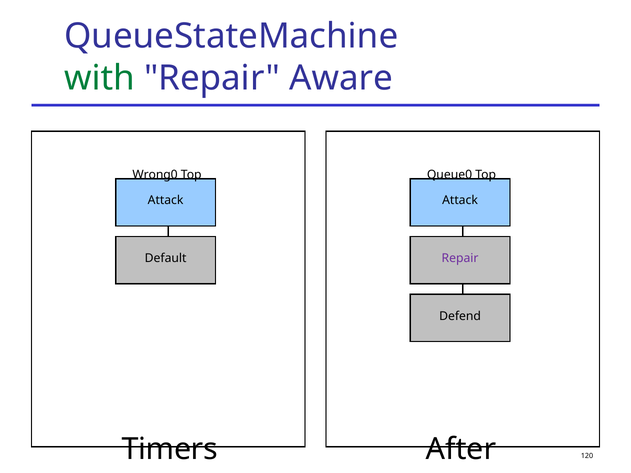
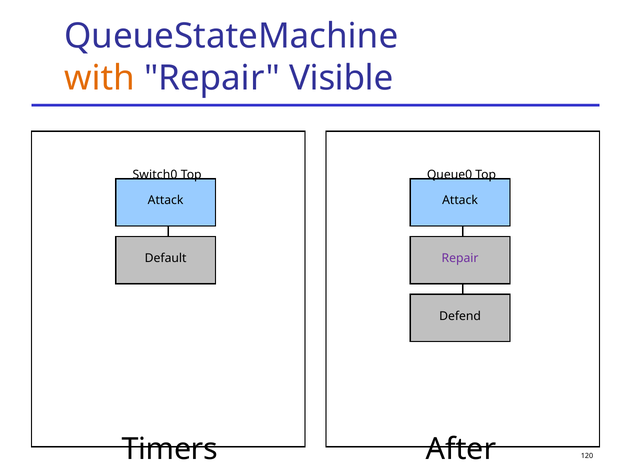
with colour: green -> orange
Aware: Aware -> Visible
Wrong0: Wrong0 -> Switch0
